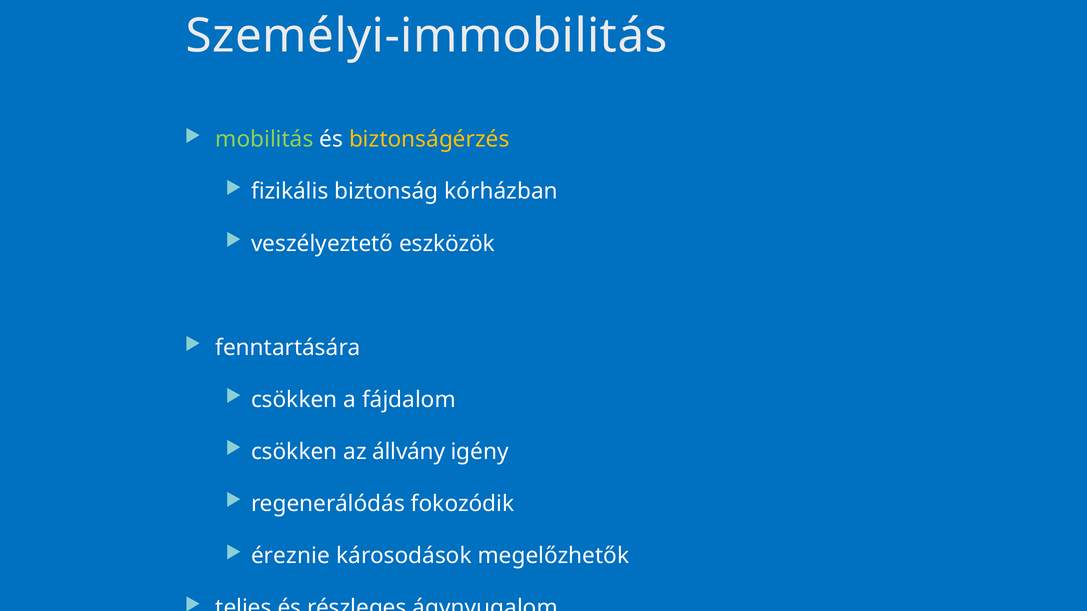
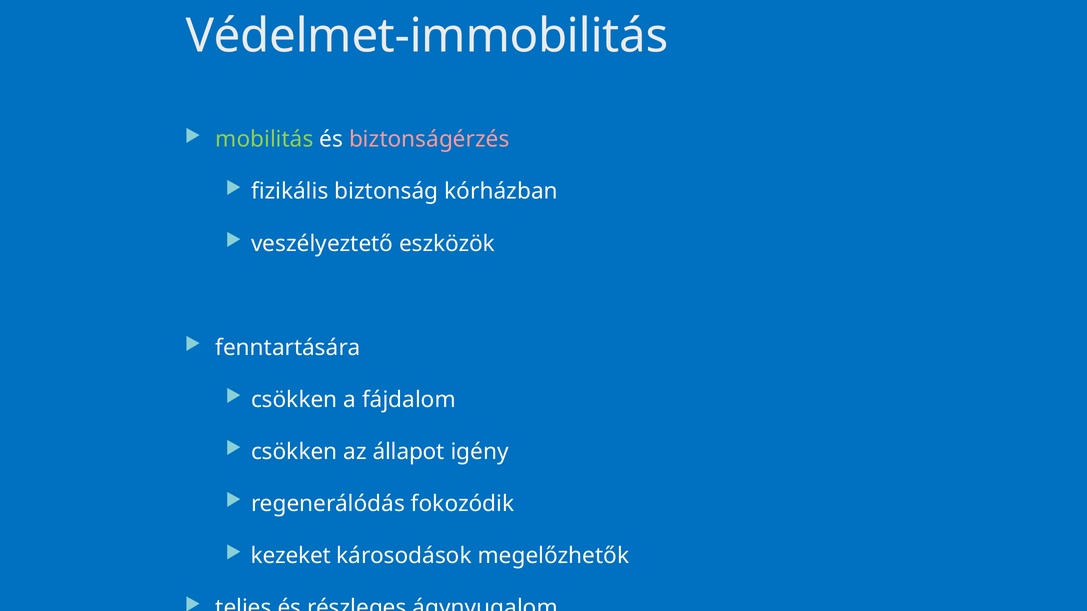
Személyi-immobilitás: Személyi-immobilitás -> Védelmet-immobilitás
biztonságérzés colour: yellow -> pink
állvány: állvány -> állapot
éreznie: éreznie -> kezeket
